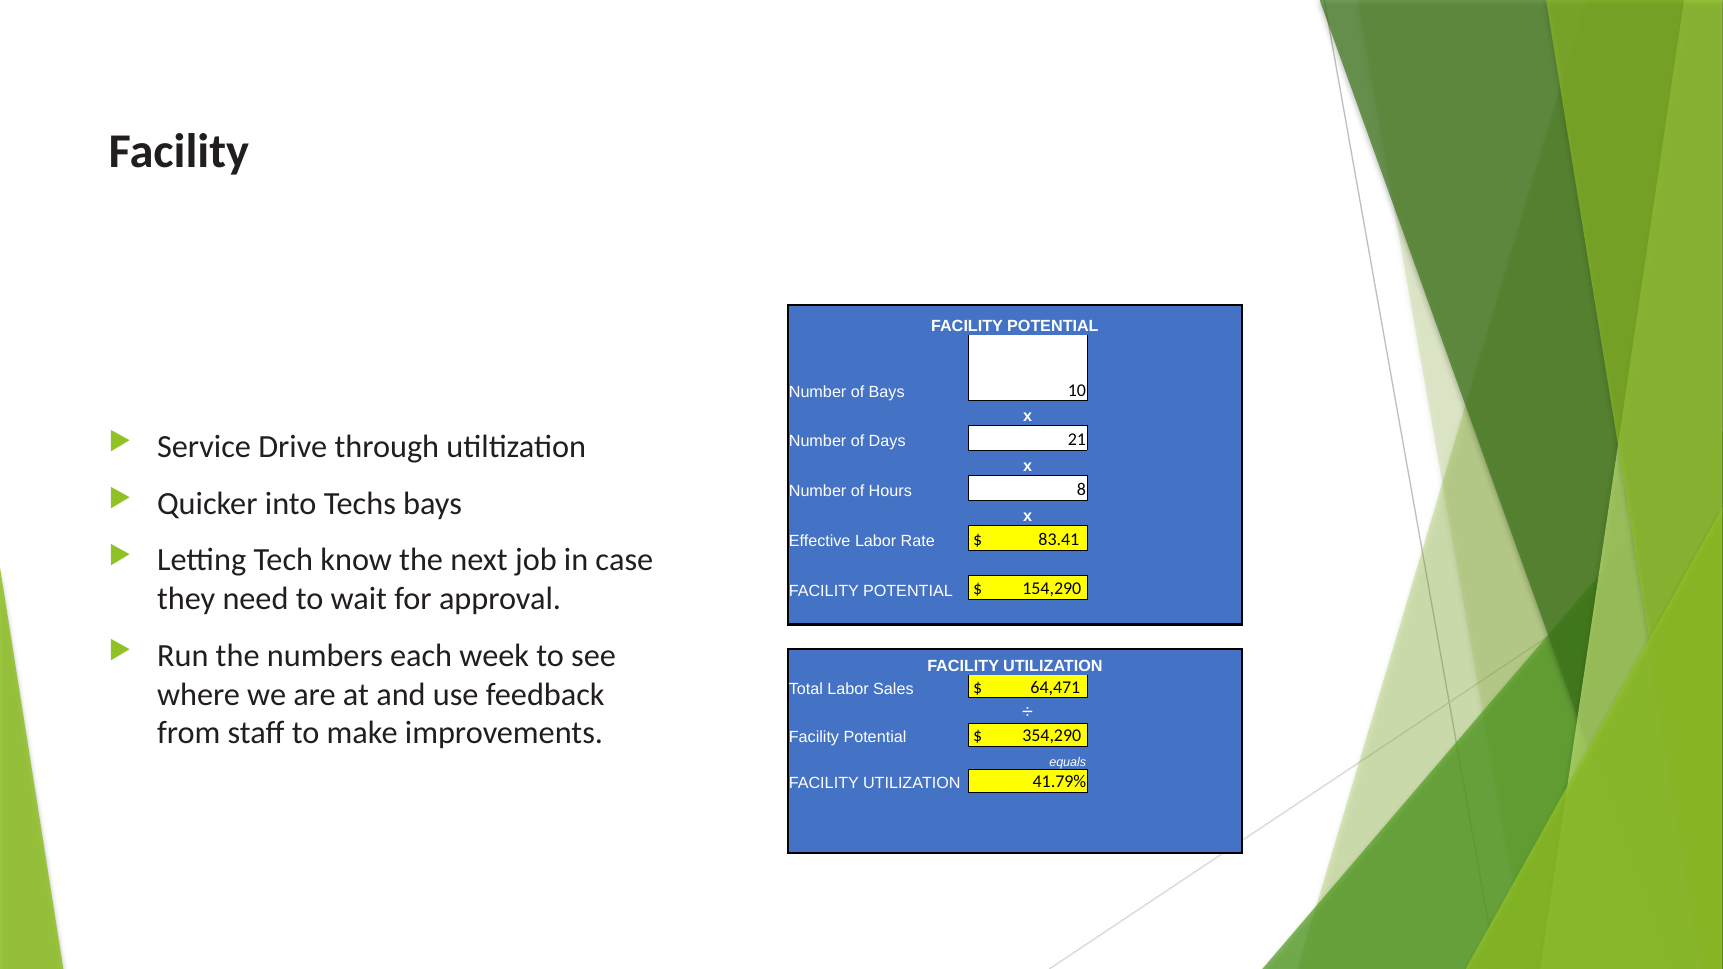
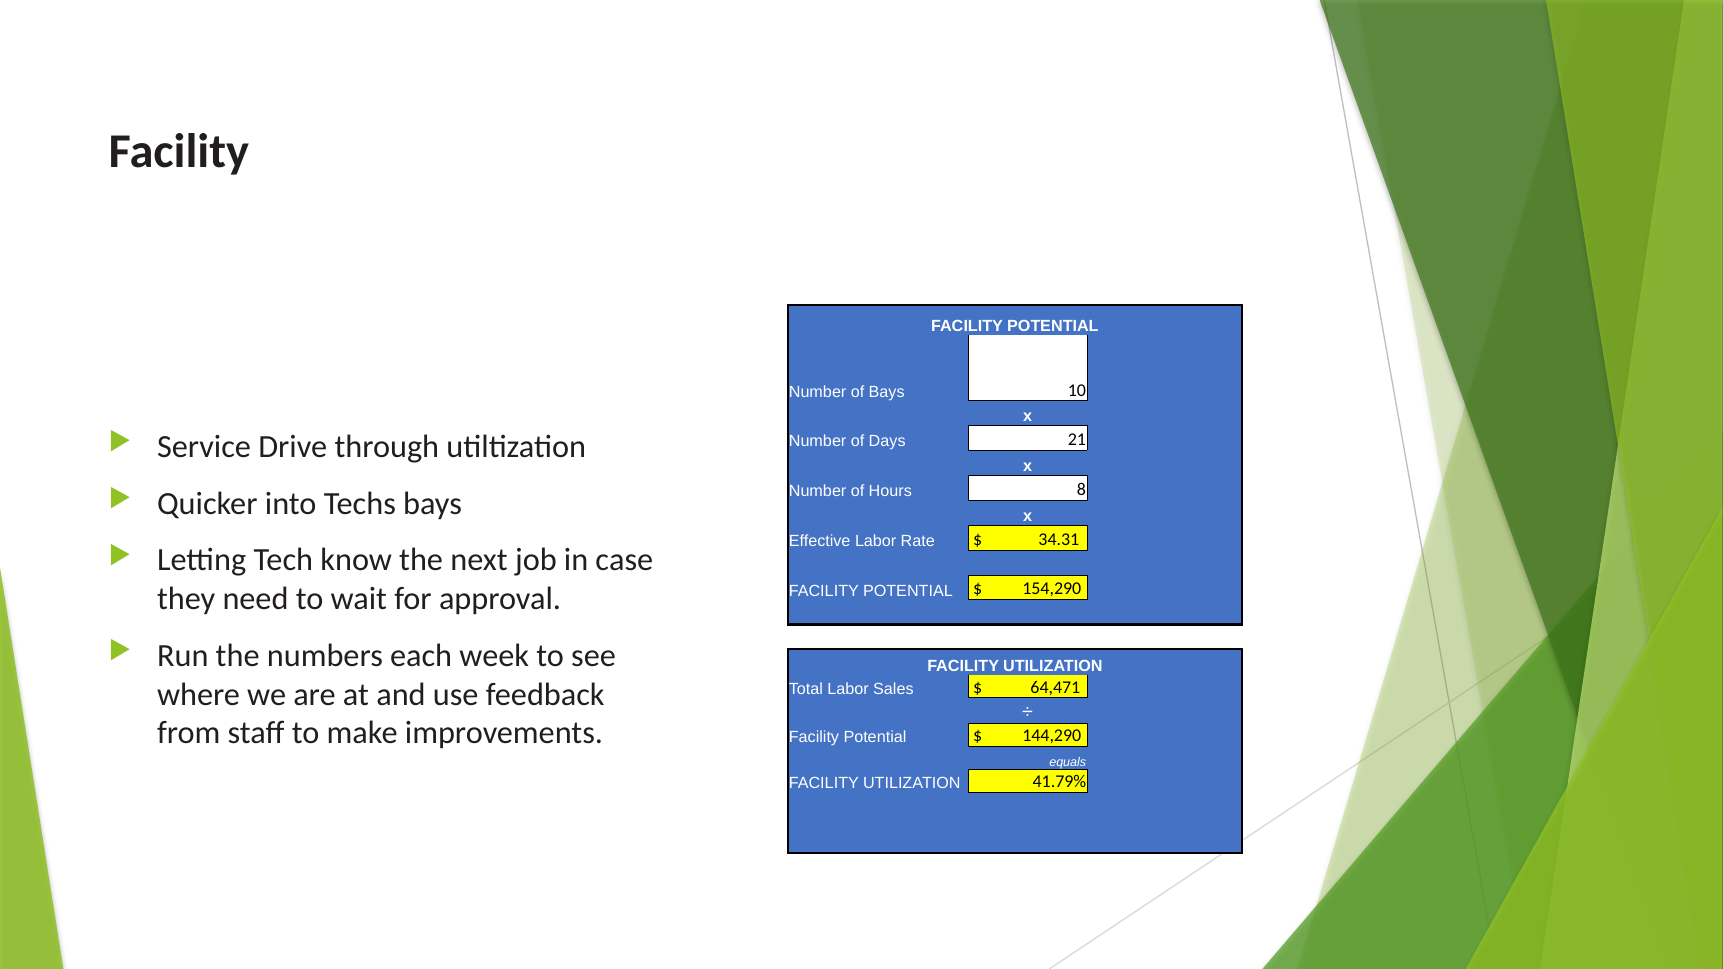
83.41: 83.41 -> 34.31
354,290: 354,290 -> 144,290
